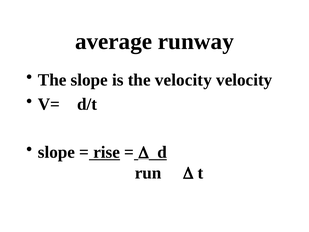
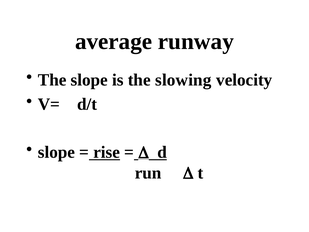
the velocity: velocity -> slowing
